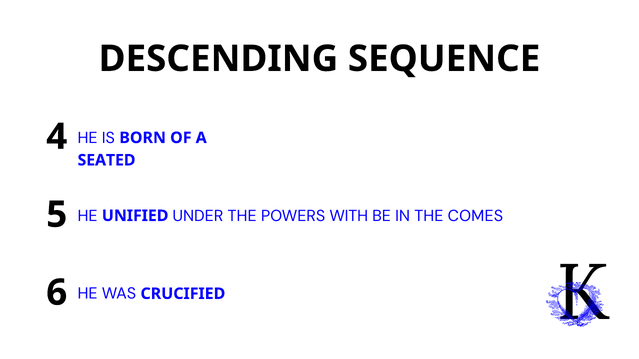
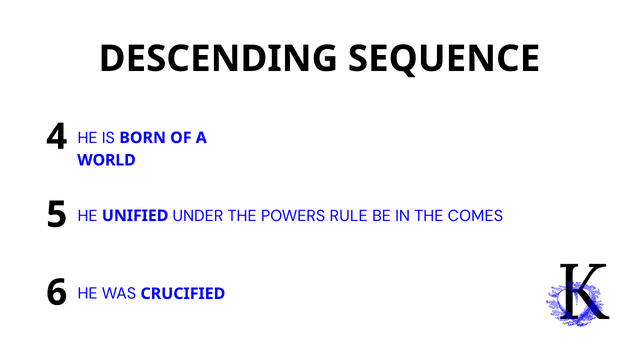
SEATED: SEATED -> WORLD
WITH: WITH -> RULE
